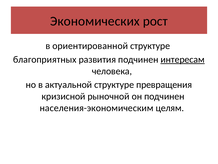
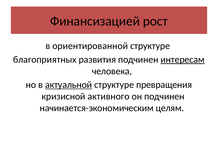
Экономических: Экономических -> Финансизацией
актуальной underline: none -> present
рыночной: рыночной -> активного
населения-экономическим: населения-экономическим -> начинается-экономическим
